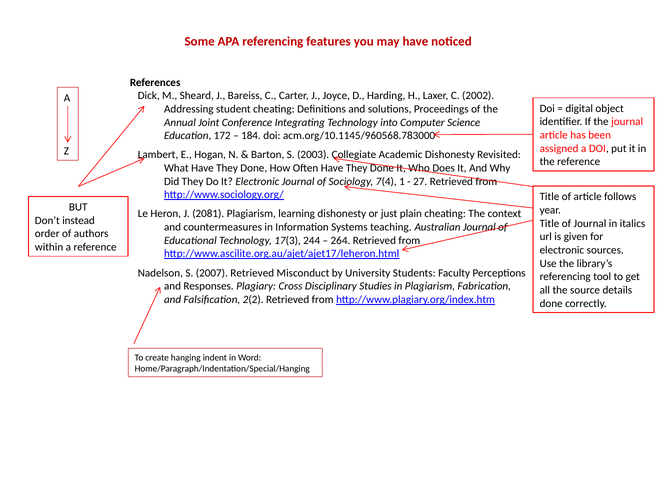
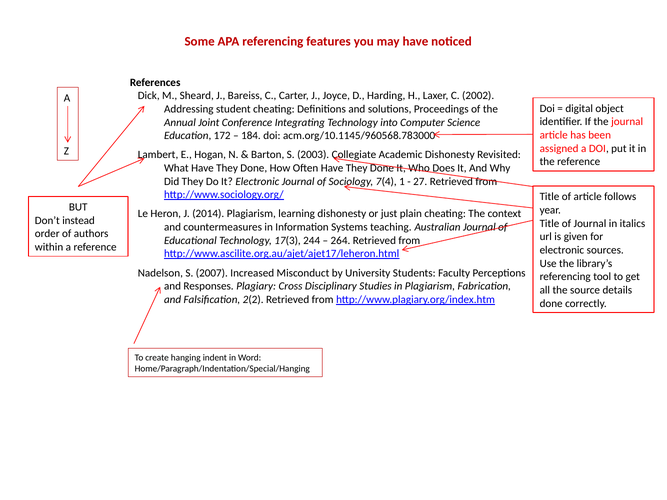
2081: 2081 -> 2014
2007 Retrieved: Retrieved -> Increased
